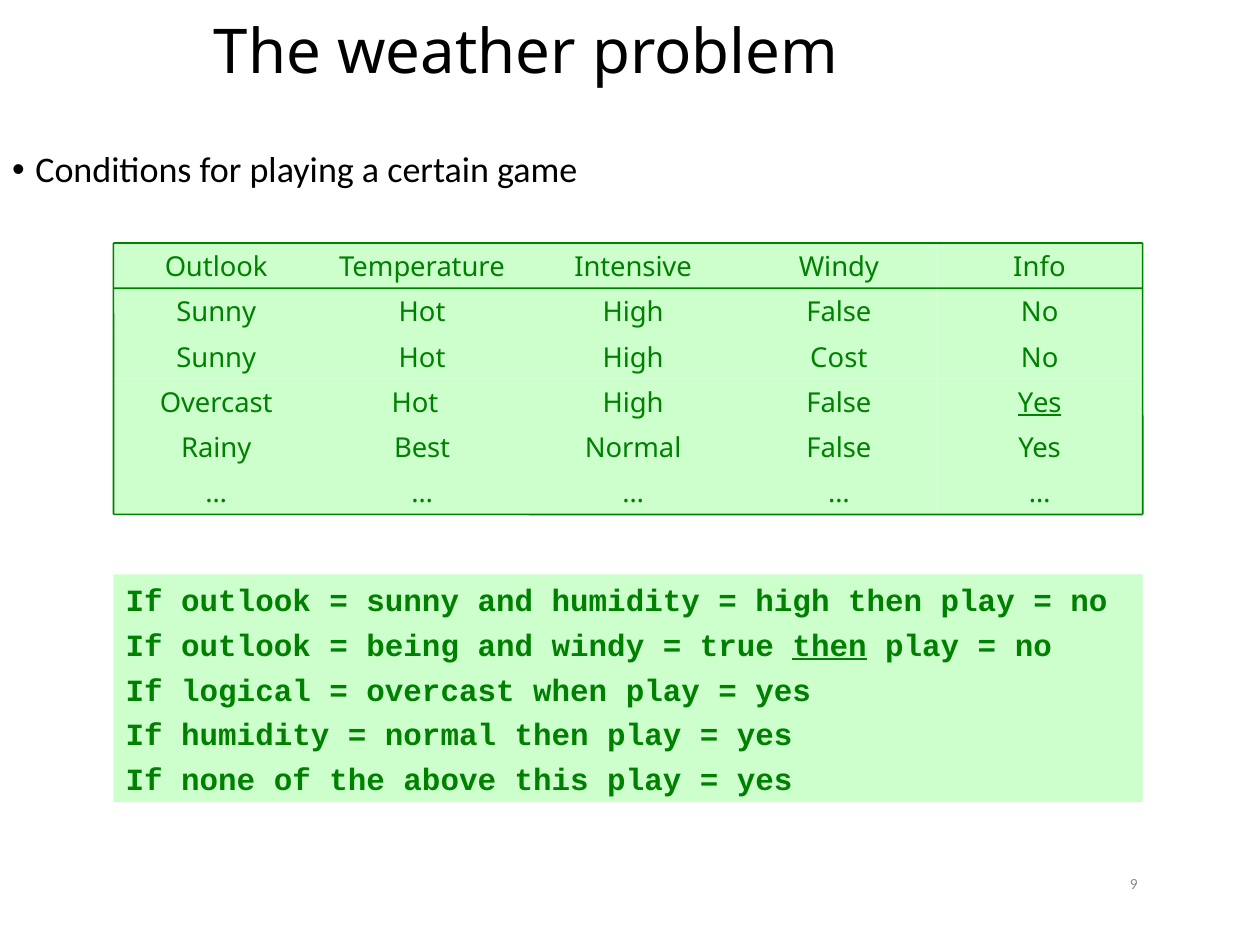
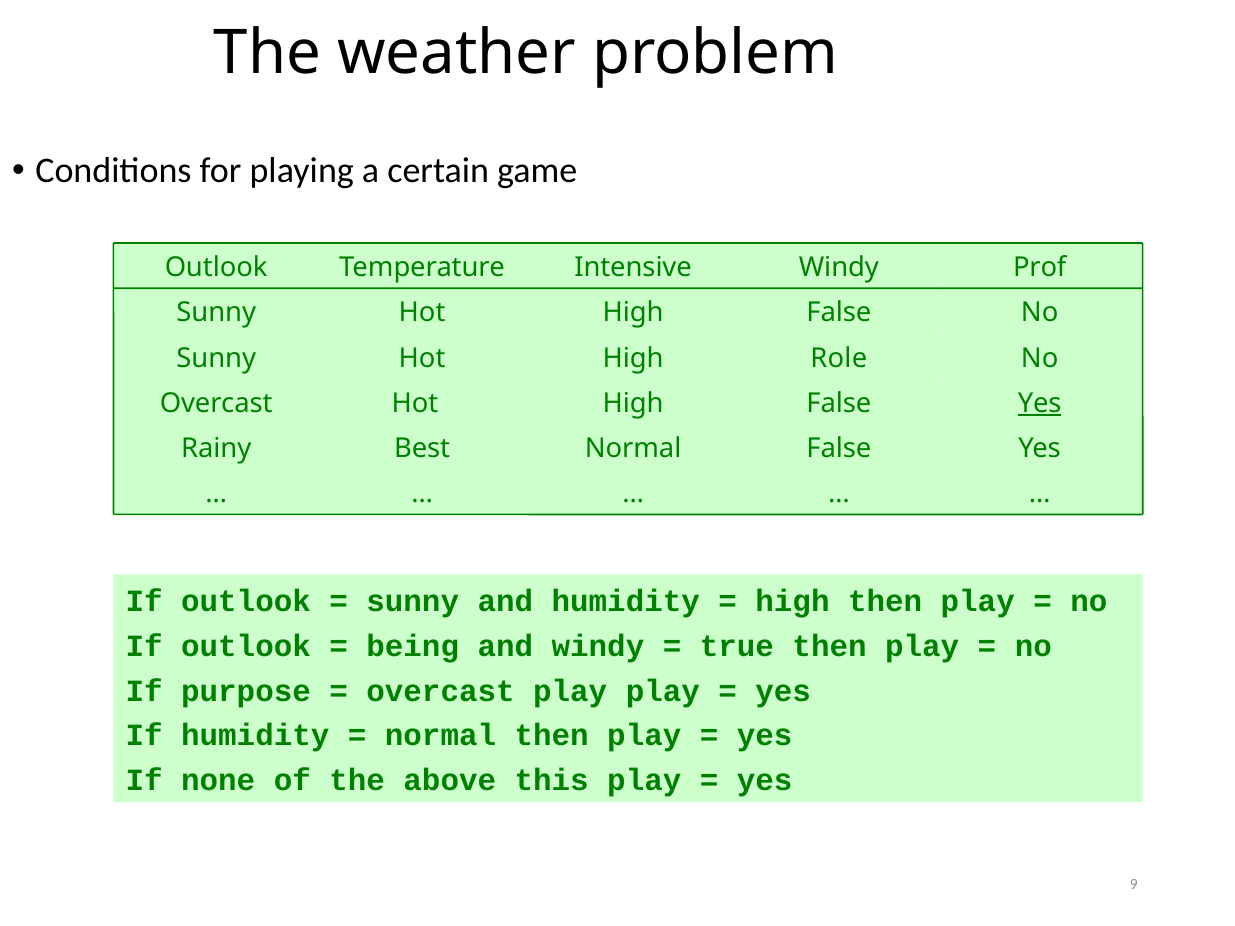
Info: Info -> Prof
Cost: Cost -> Role
then at (830, 646) underline: present -> none
logical: logical -> purpose
overcast when: when -> play
